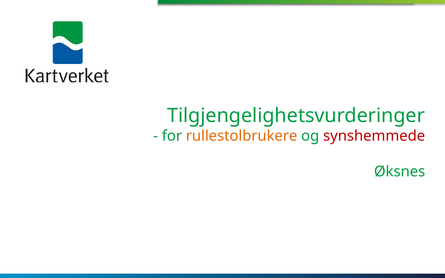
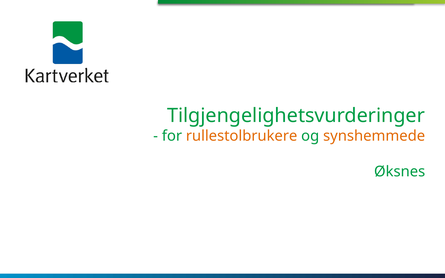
synshemmede colour: red -> orange
